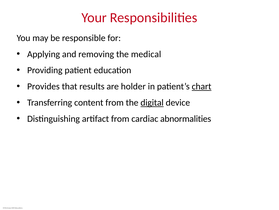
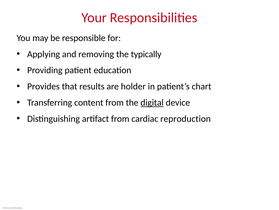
medical: medical -> typically
chart underline: present -> none
abnormalities: abnormalities -> reproduction
